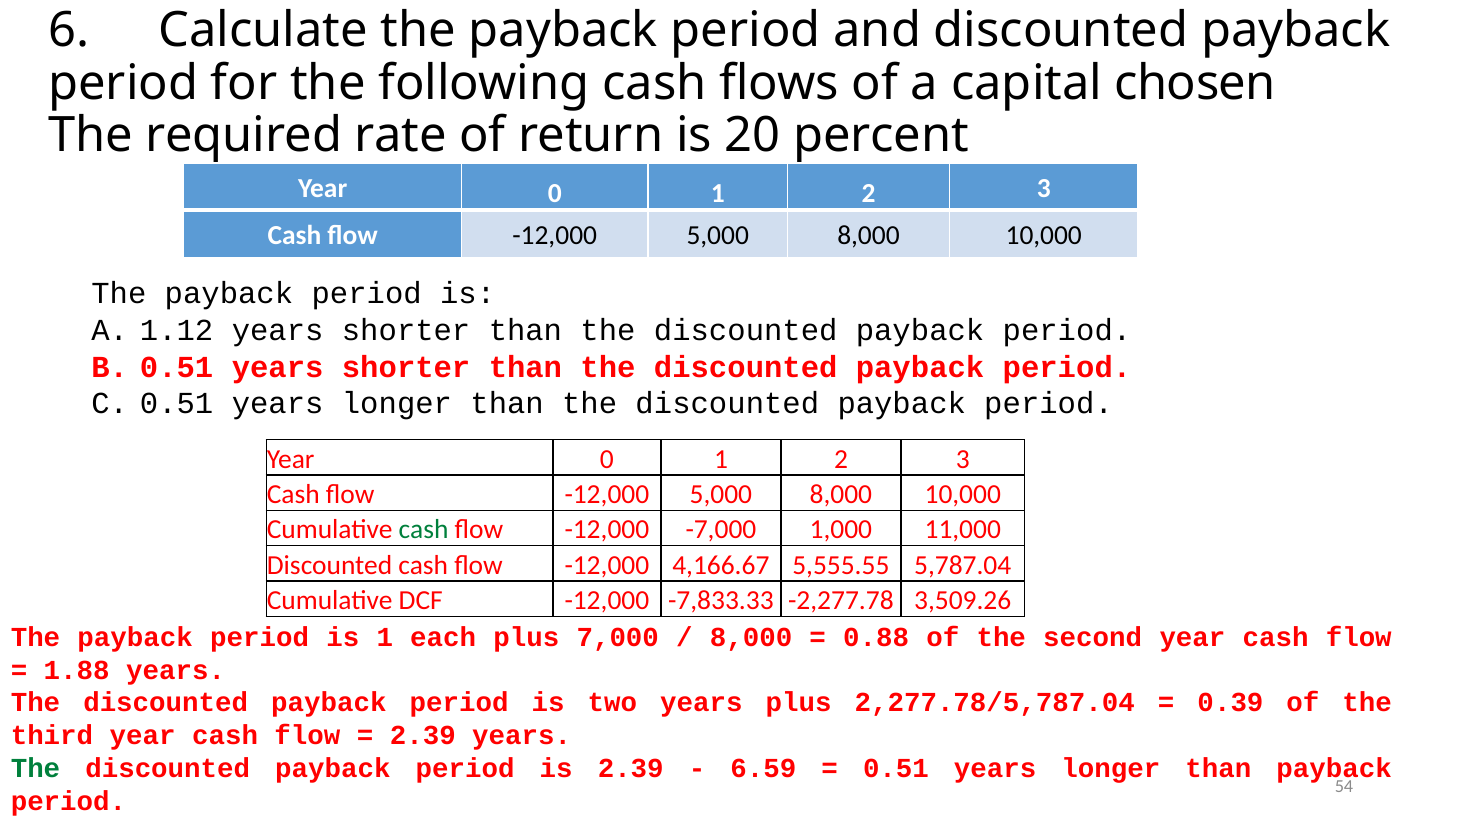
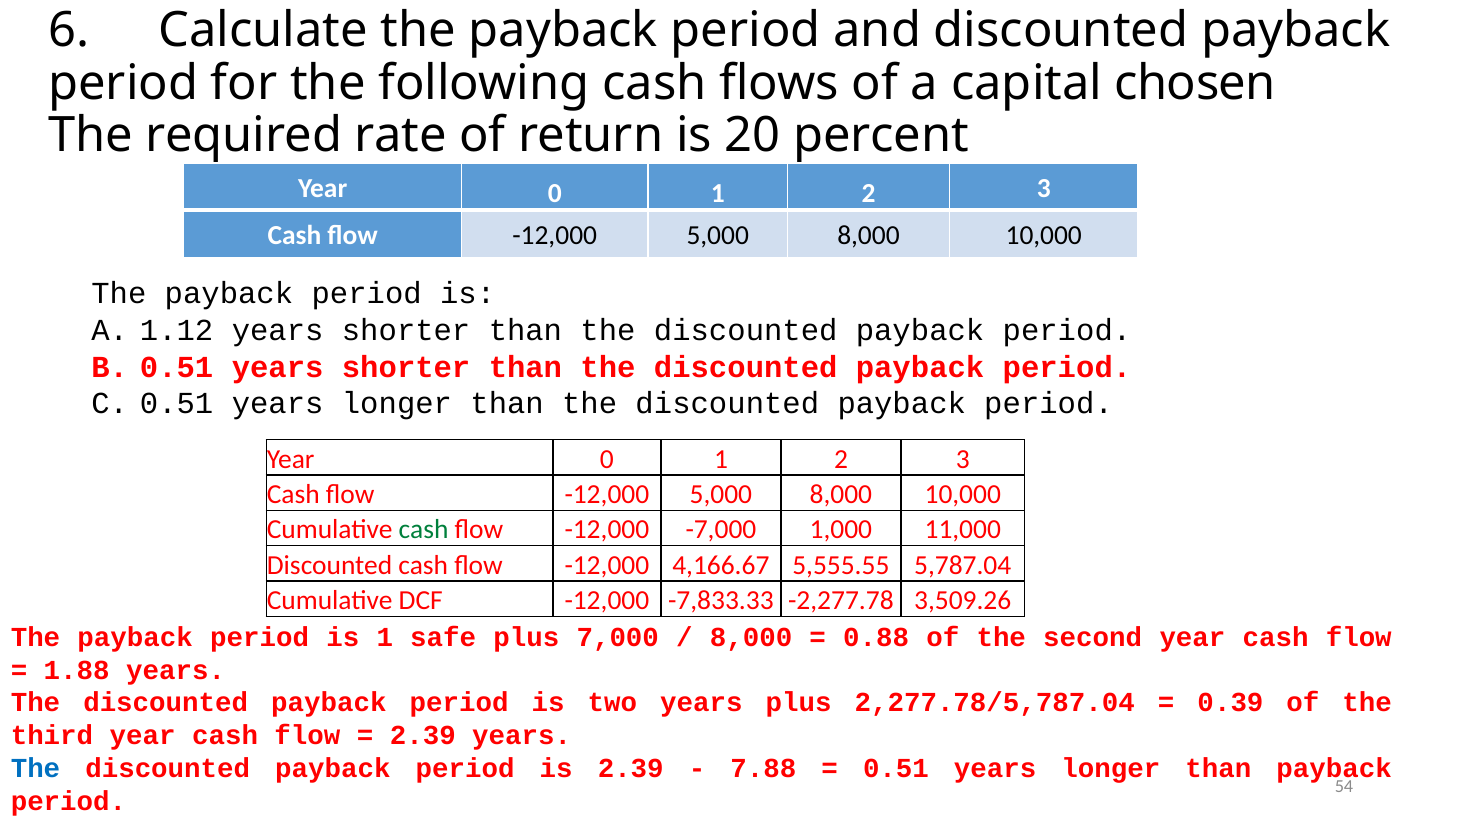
each: each -> safe
The at (35, 769) colour: green -> blue
6.59: 6.59 -> 7.88
